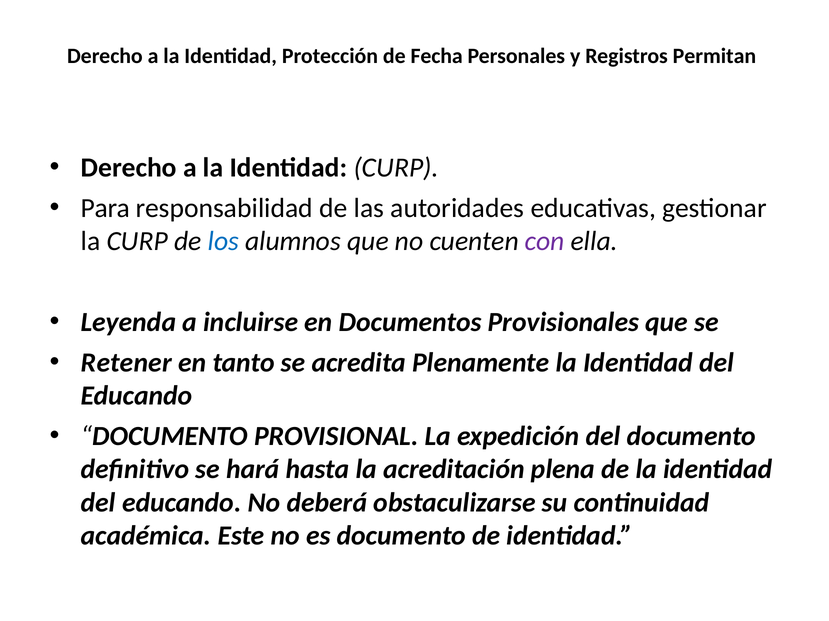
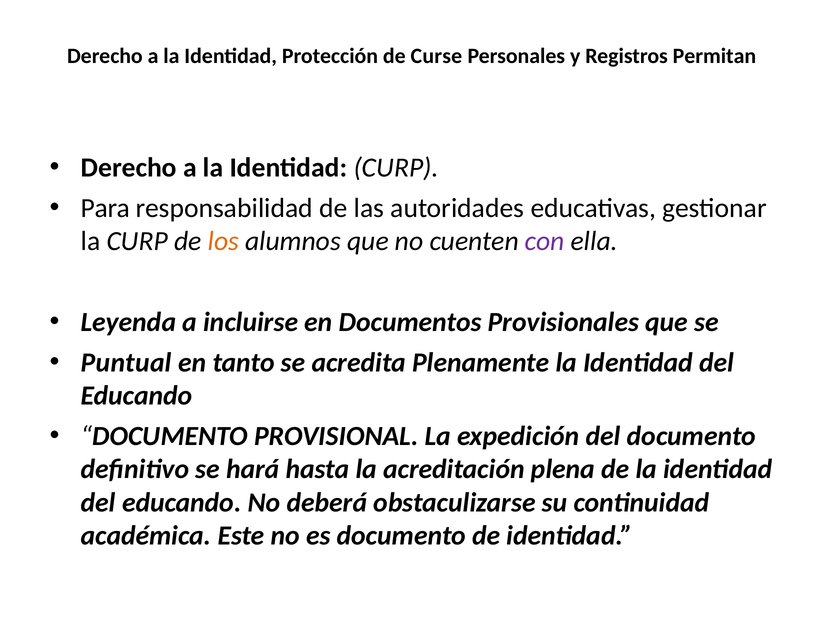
Fecha: Fecha -> Curse
los colour: blue -> orange
Retener: Retener -> Puntual
